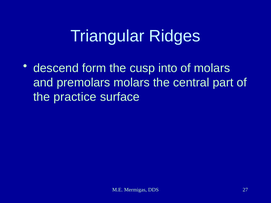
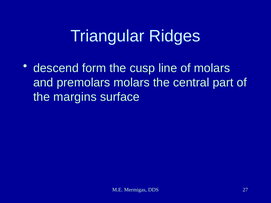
into: into -> line
practice: practice -> margins
